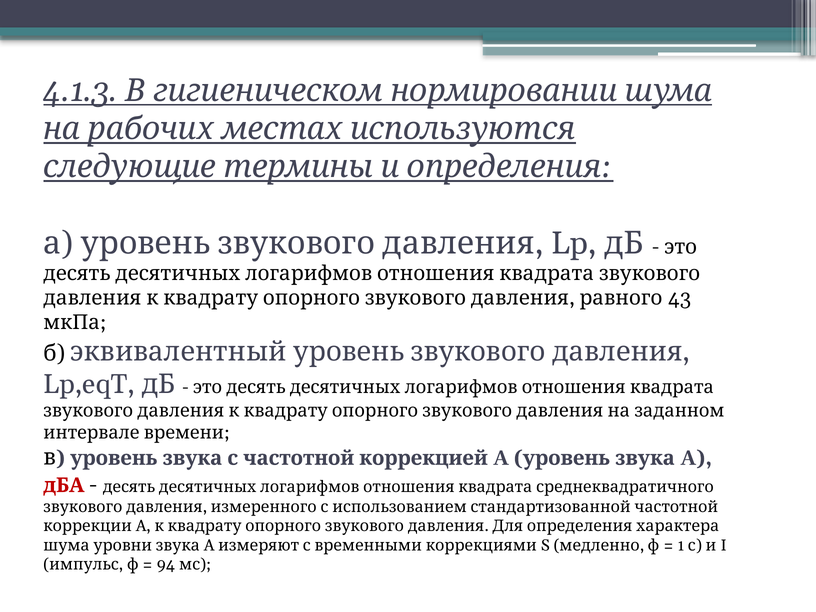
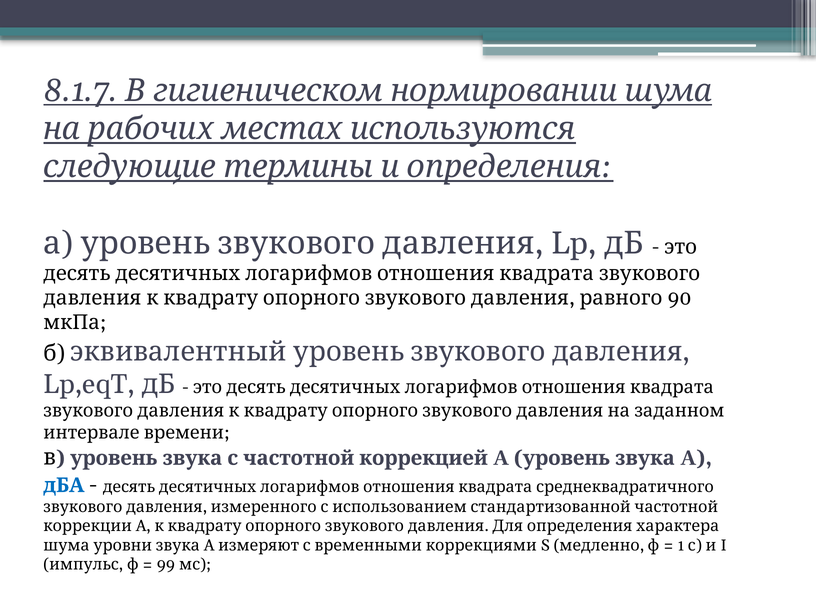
4.1.3: 4.1.3 -> 8.1.7
43: 43 -> 90
дБА colour: red -> blue
94: 94 -> 99
